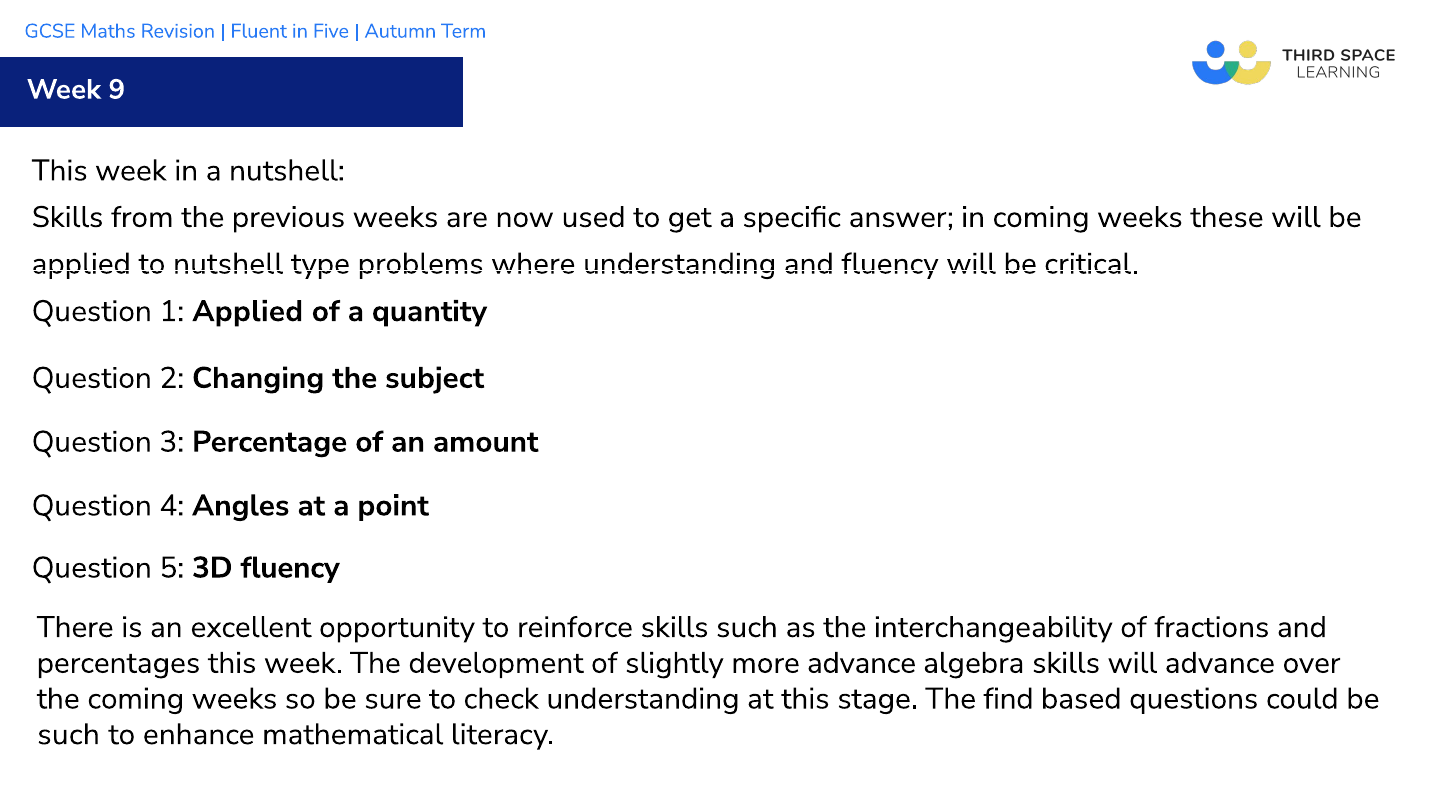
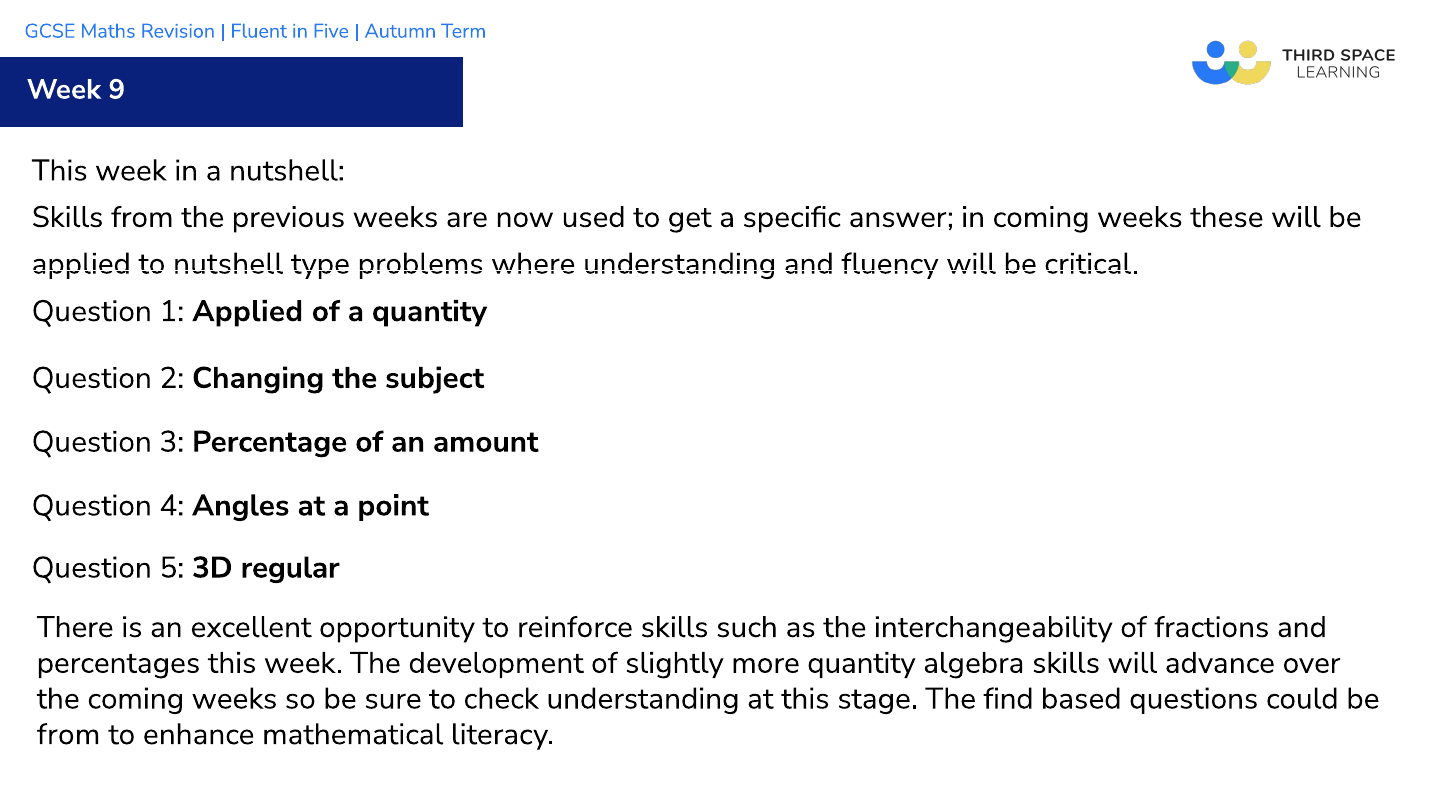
3D fluency: fluency -> regular
more advance: advance -> quantity
such at (69, 735): such -> from
